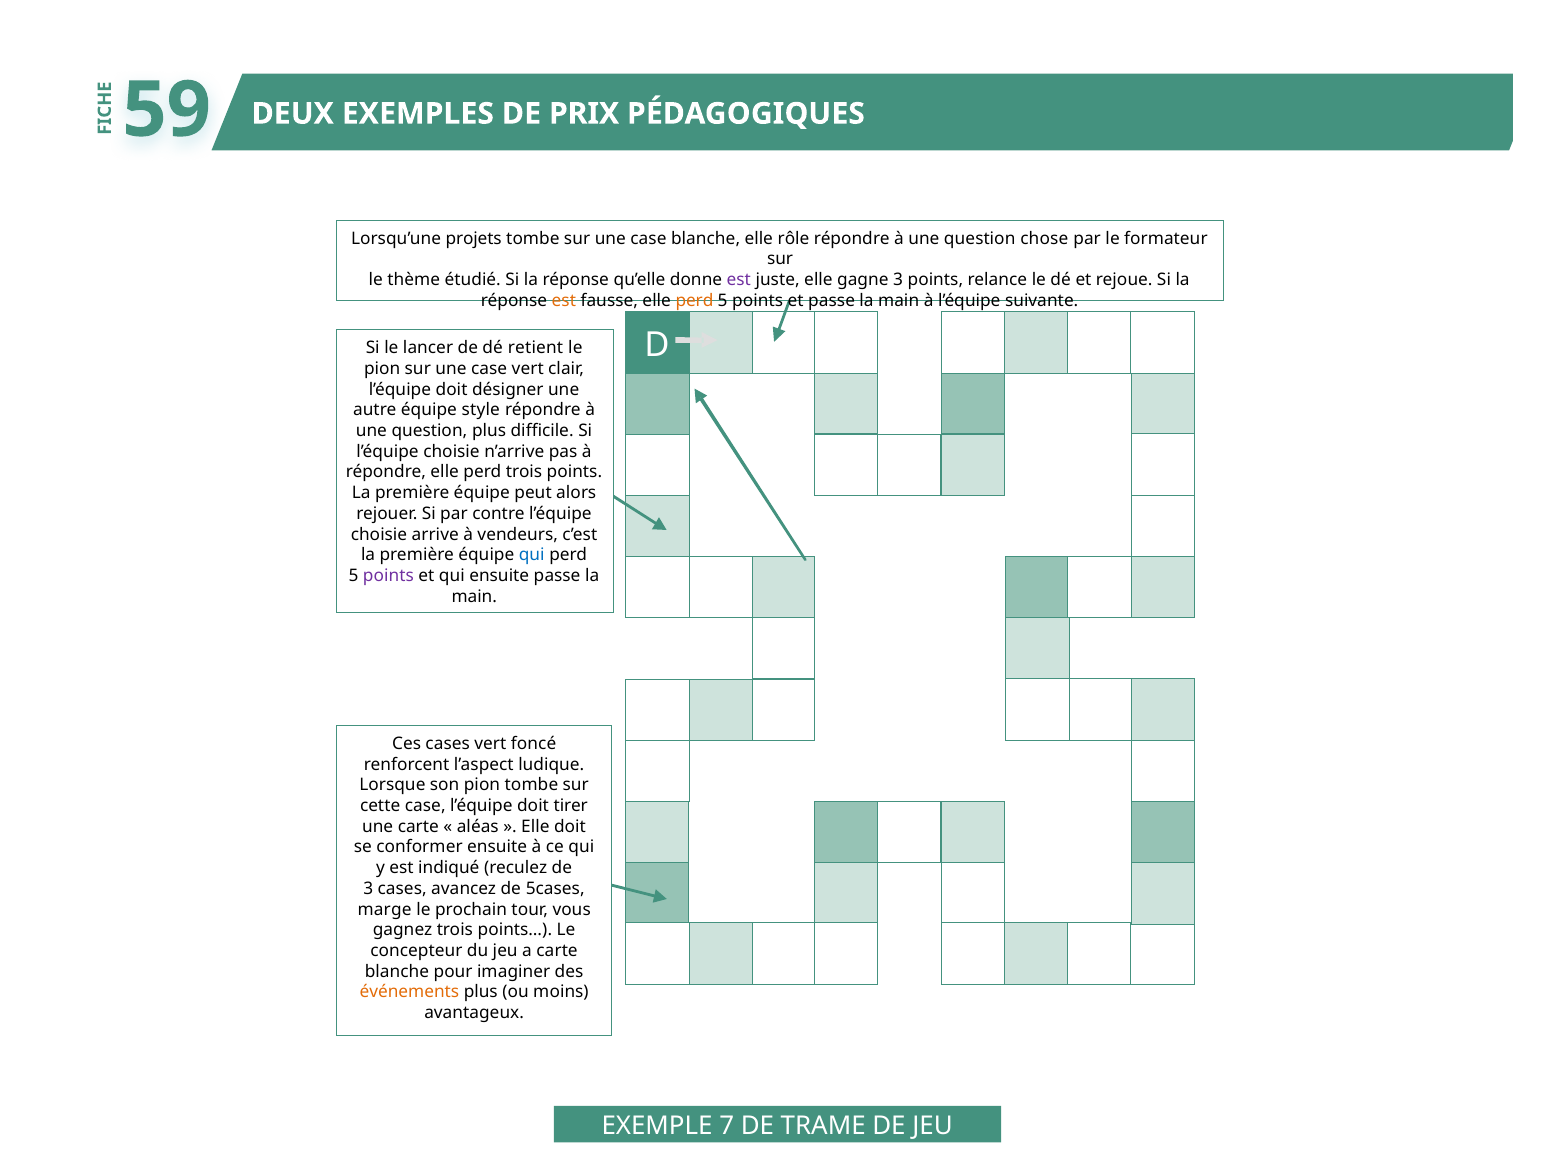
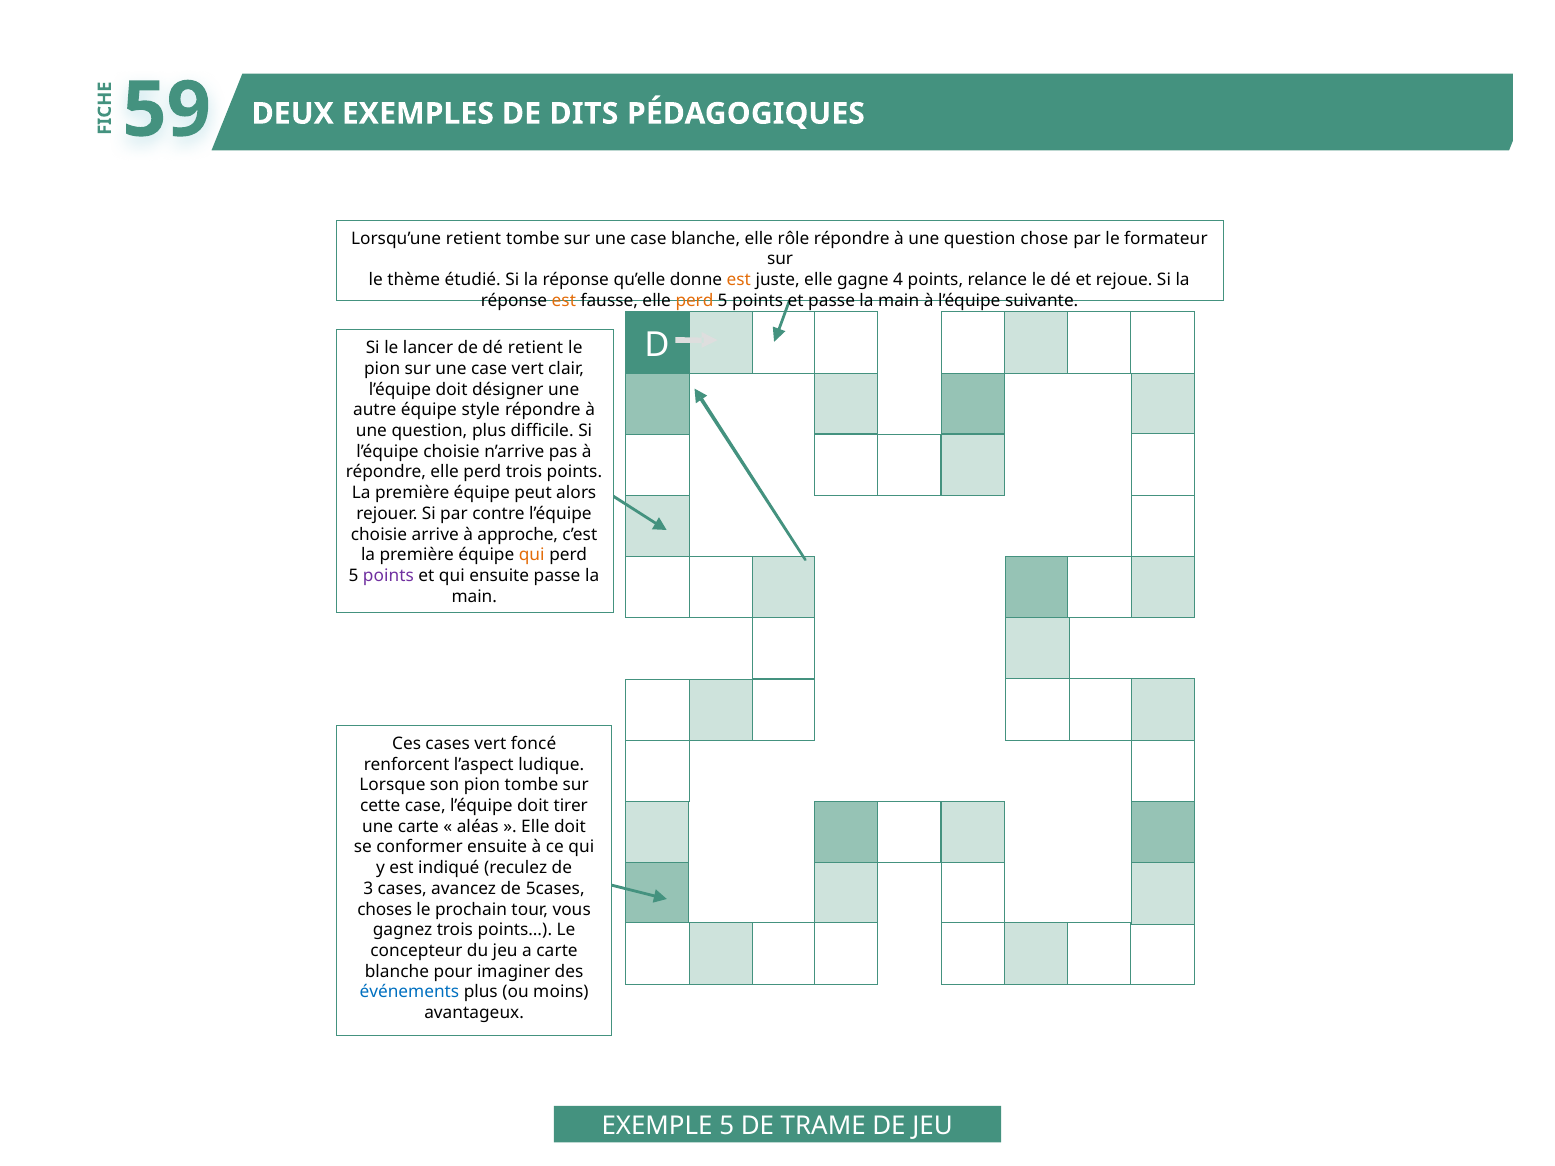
PRIX: PRIX -> DITS
Lorsqu’une projets: projets -> retient
est at (739, 280) colour: purple -> orange
gagne 3: 3 -> 4
vendeurs: vendeurs -> approche
qui at (532, 555) colour: blue -> orange
marge: marge -> choses
événements colour: orange -> blue
EXEMPLE 7: 7 -> 5
